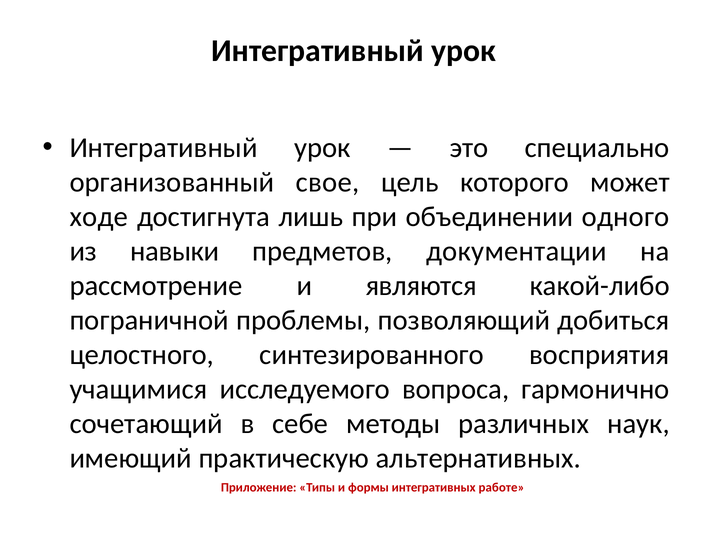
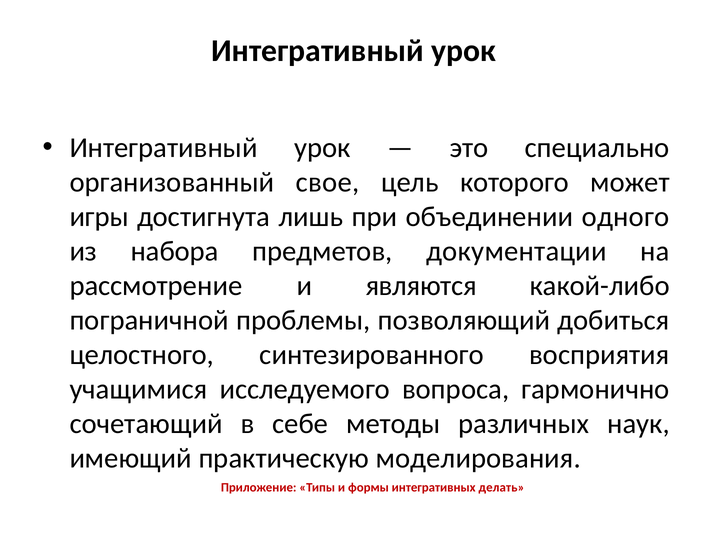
ходе: ходе -> игры
навыки: навыки -> набора
альтернативных: альтернативных -> моделирования
работе: работе -> делать
